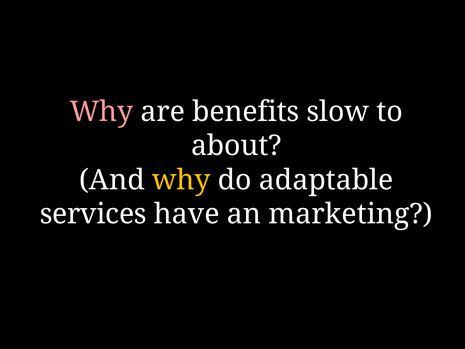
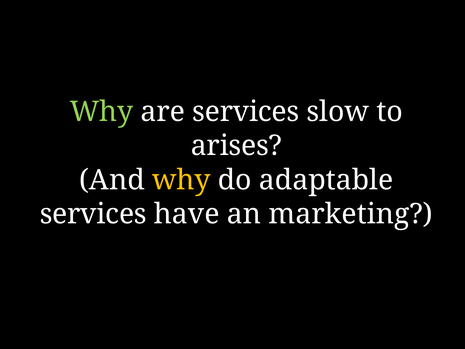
Why at (101, 112) colour: pink -> light green
are benefits: benefits -> services
about: about -> arises
